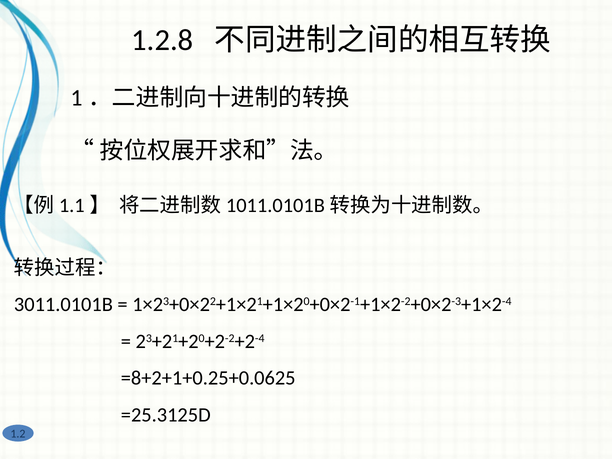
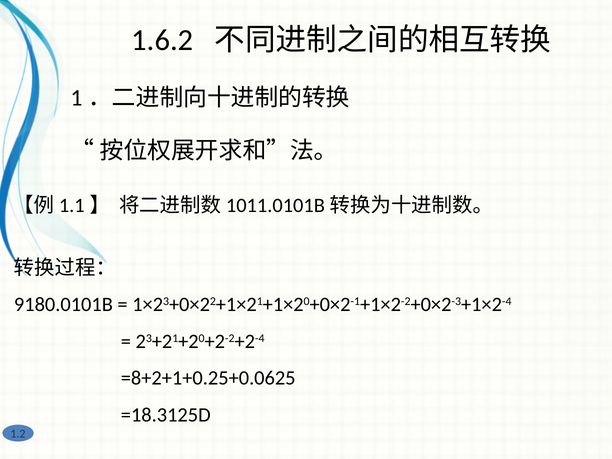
1.2.8: 1.2.8 -> 1.6.2
3011.0101B: 3011.0101B -> 9180.0101B
=25.3125D: =25.3125D -> =18.3125D
